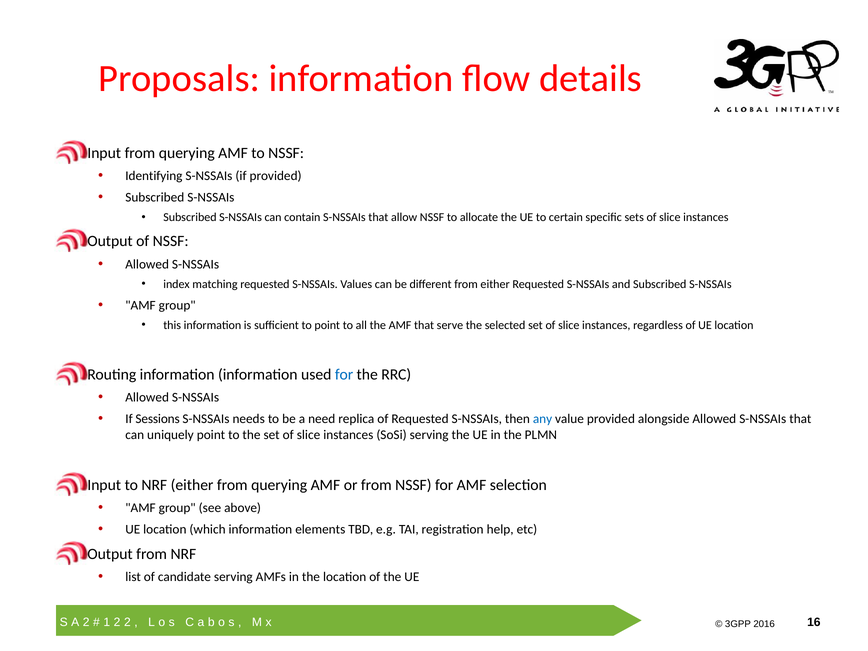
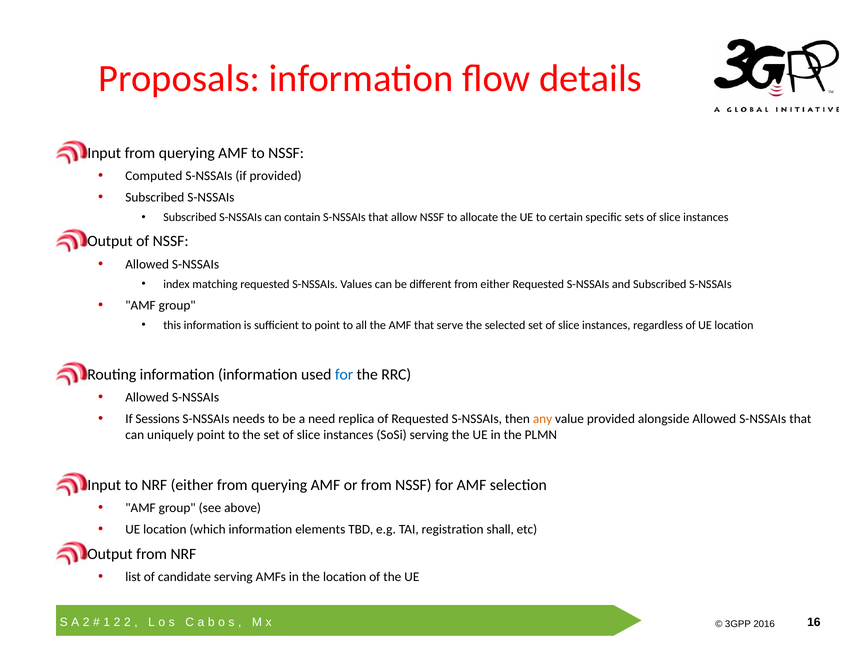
Identifying: Identifying -> Computed
any colour: blue -> orange
help: help -> shall
